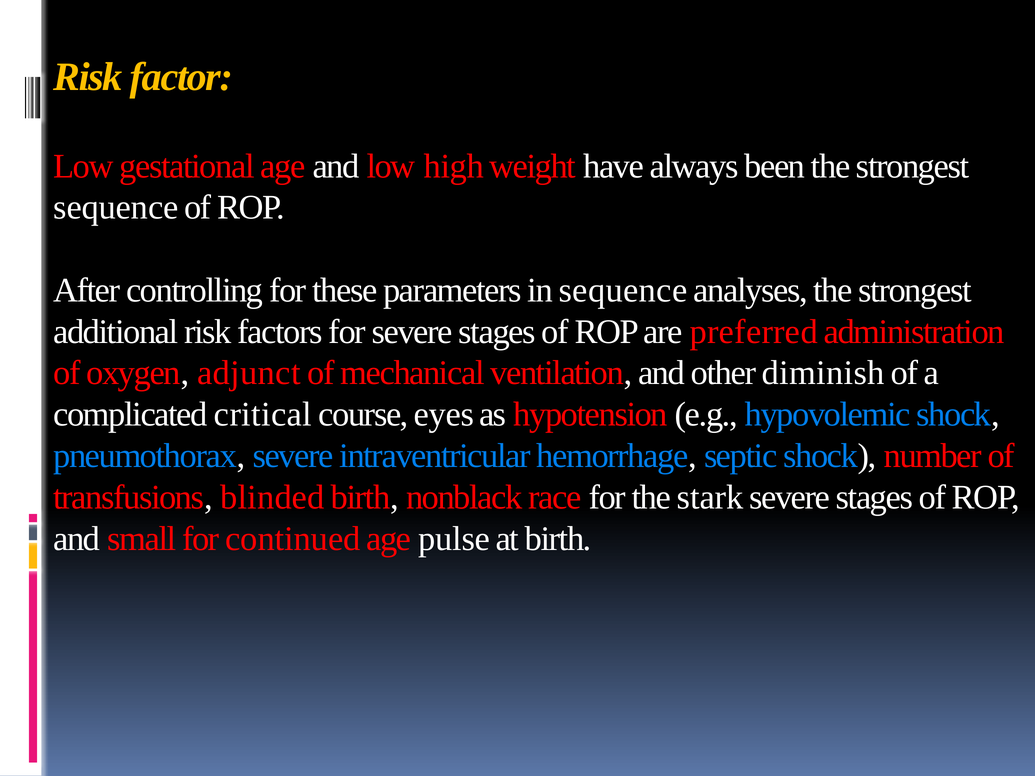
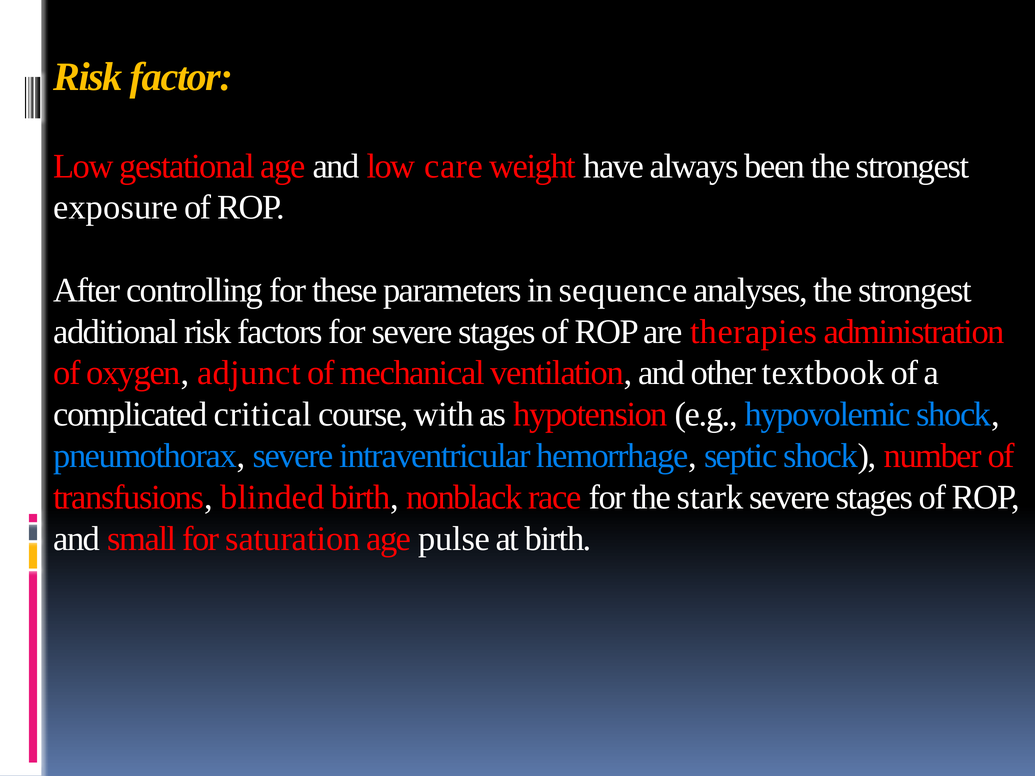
high: high -> care
sequence at (116, 208): sequence -> exposure
preferred: preferred -> therapies
diminish: diminish -> textbook
eyes: eyes -> with
continued: continued -> saturation
